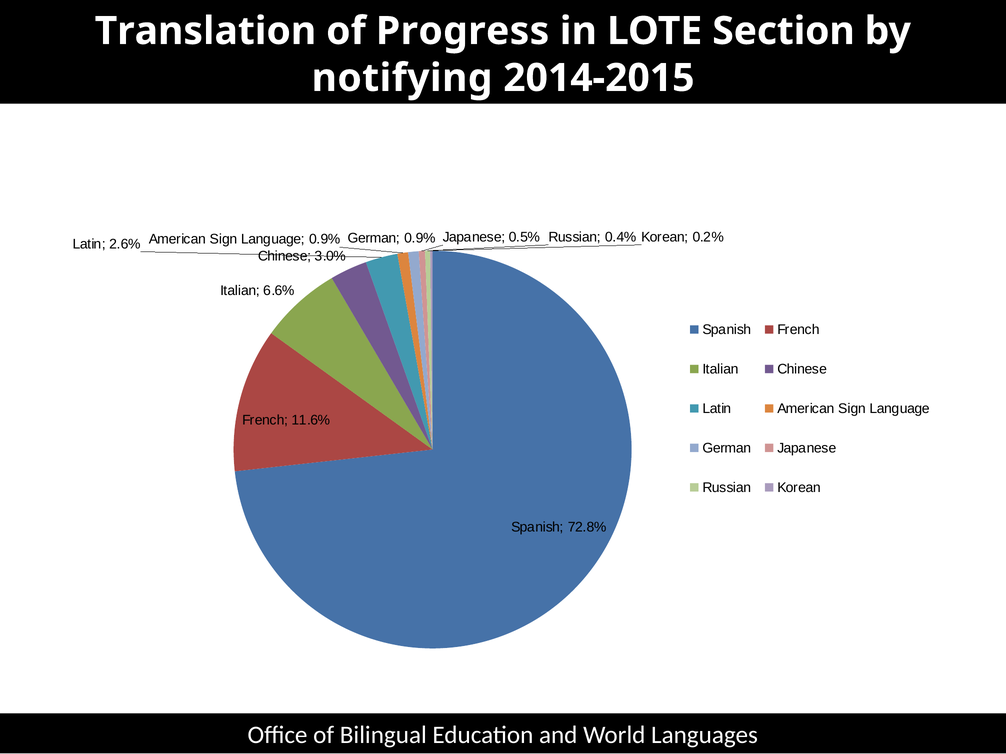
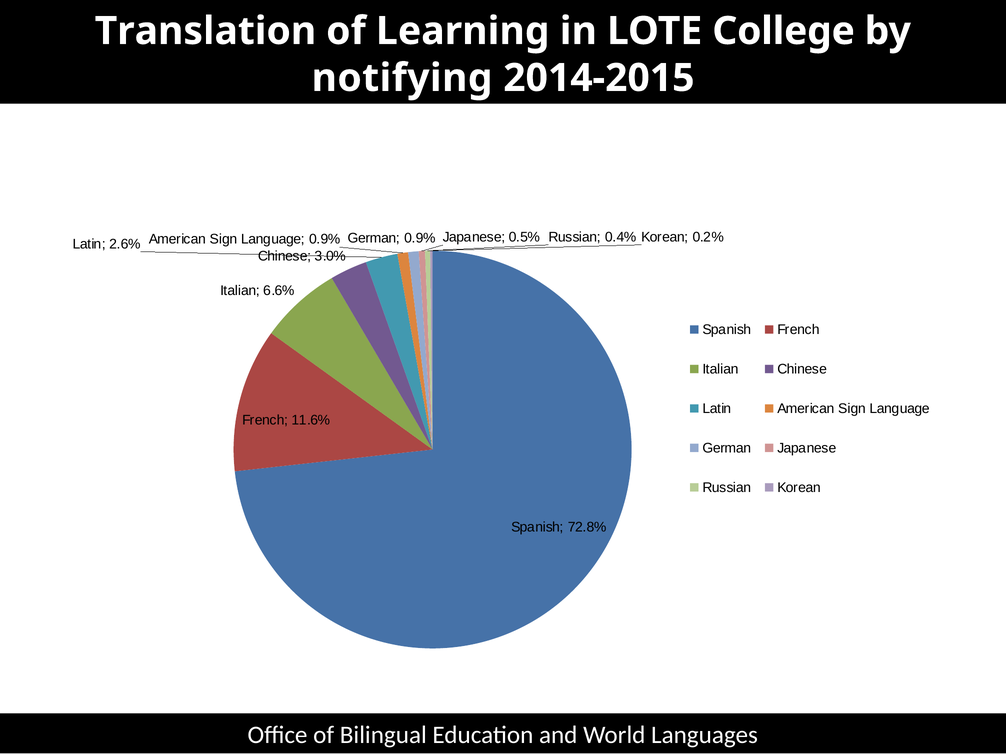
Progress: Progress -> Learning
Section: Section -> College
